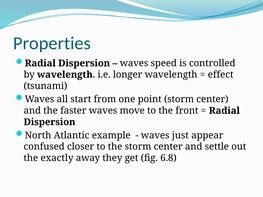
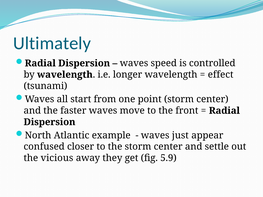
Properties: Properties -> Ultimately
exactly: exactly -> vicious
6.8: 6.8 -> 5.9
